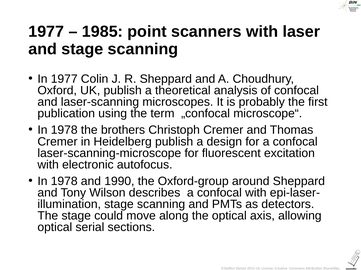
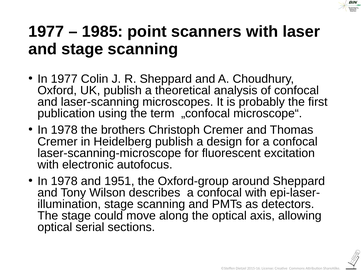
1990: 1990 -> 1951
